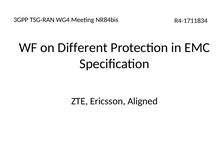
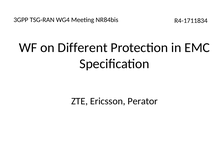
Aligned: Aligned -> Perator
